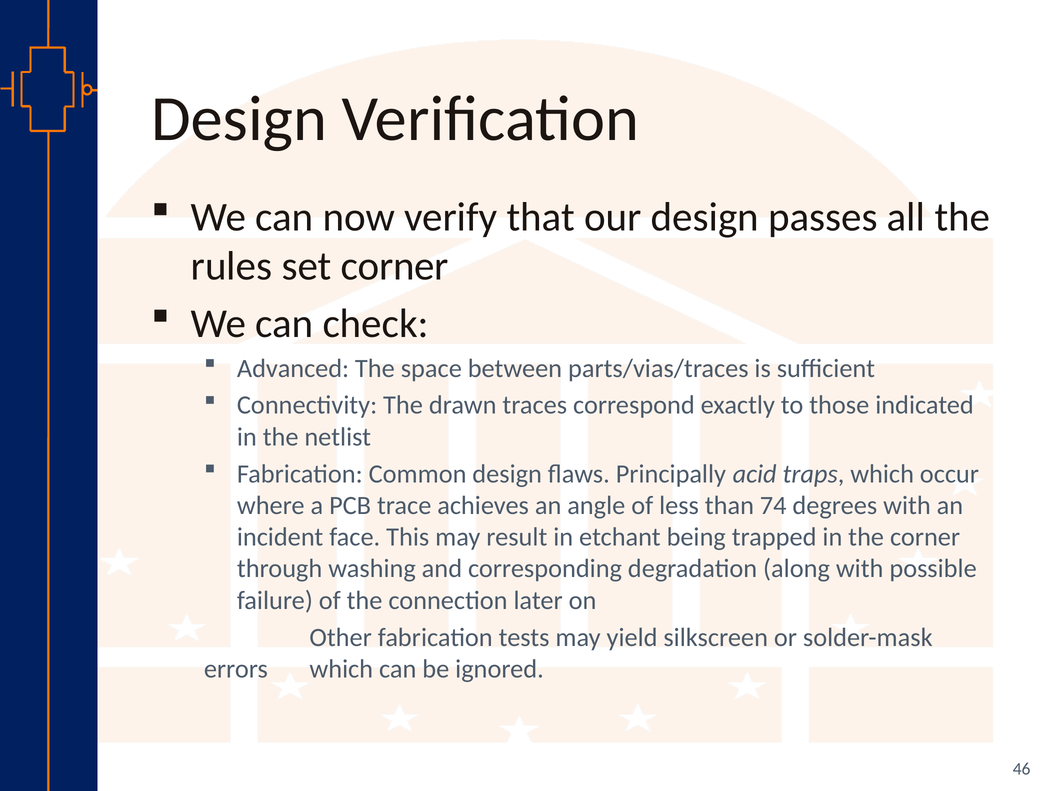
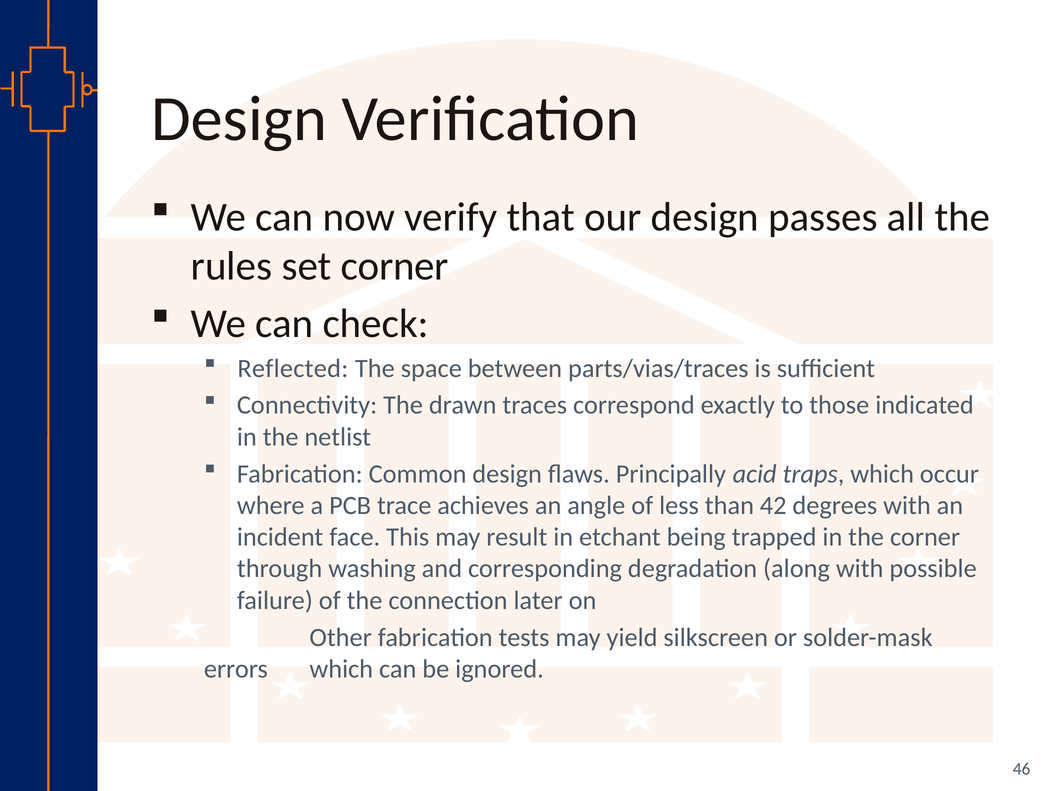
Advanced: Advanced -> Reflected
74: 74 -> 42
